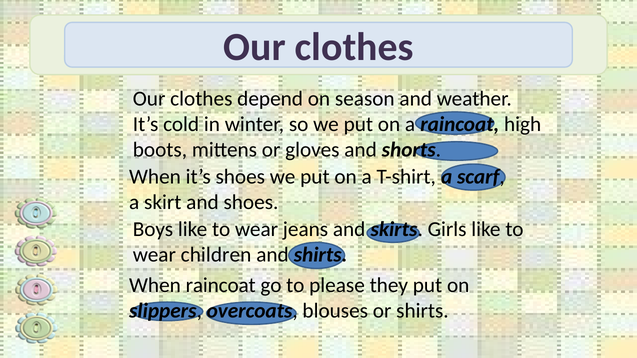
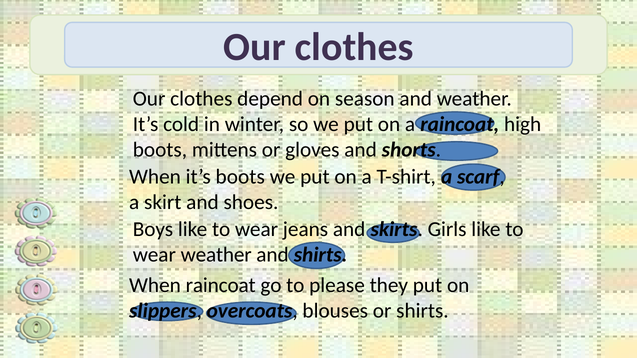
it’s shoes: shoes -> boots
wear children: children -> weather
